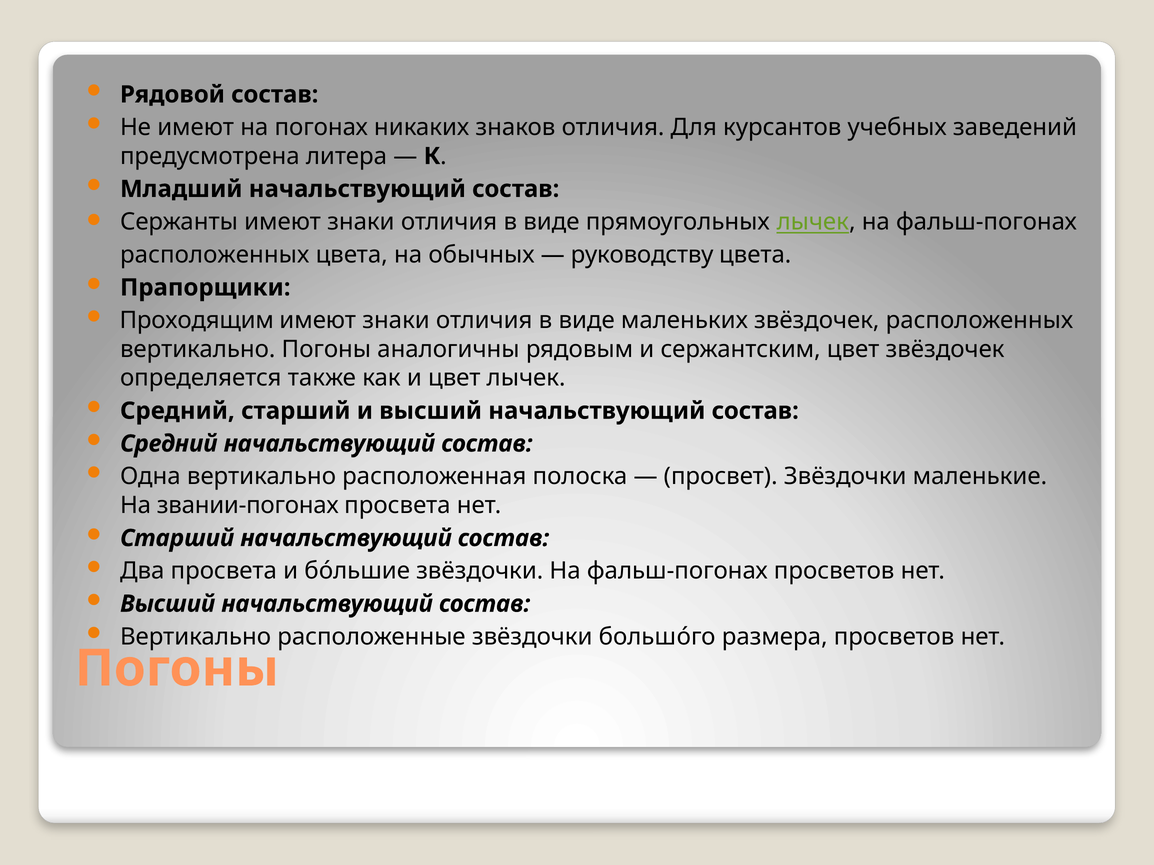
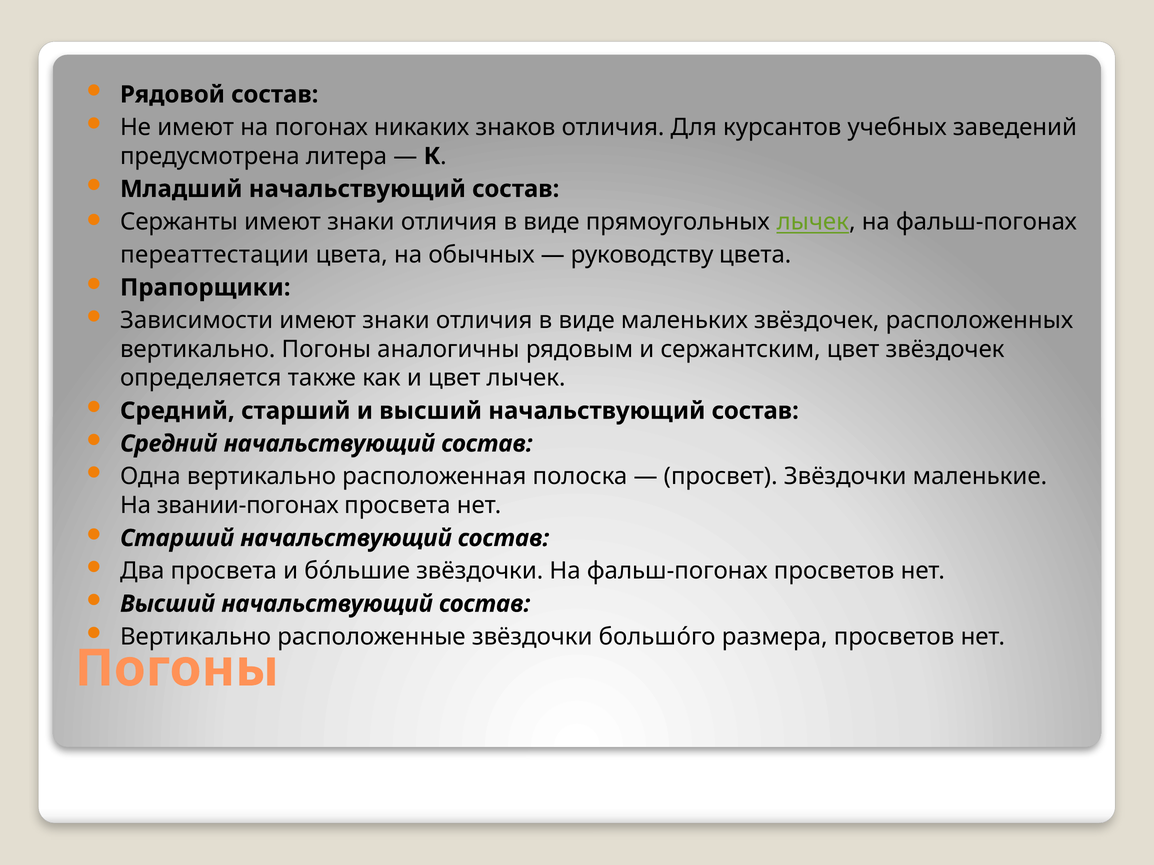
расположенных at (215, 255): расположенных -> переаттестации
Проходящим: Проходящим -> Зависимости
